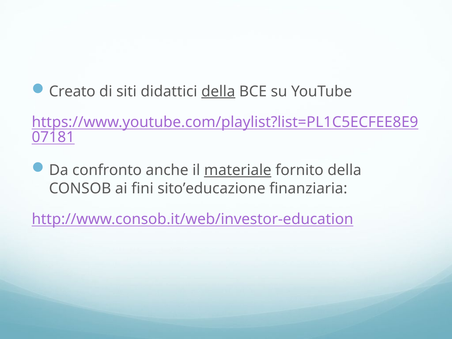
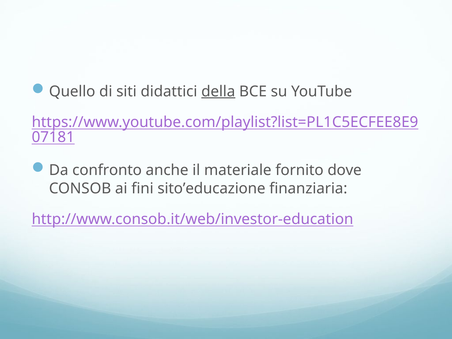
Creato: Creato -> Quello
materiale underline: present -> none
fornito della: della -> dove
